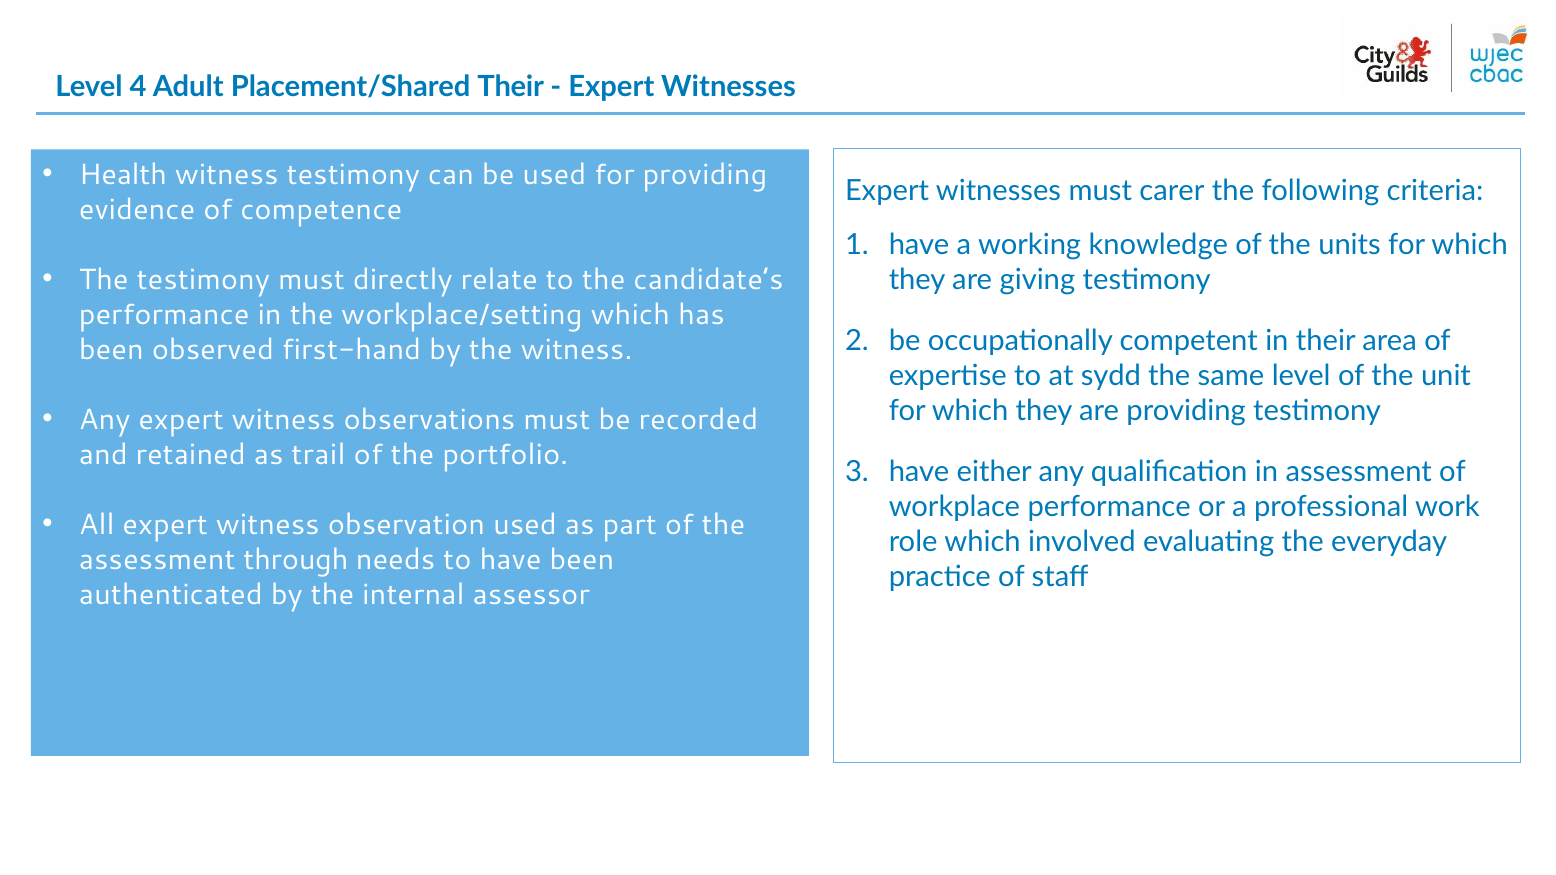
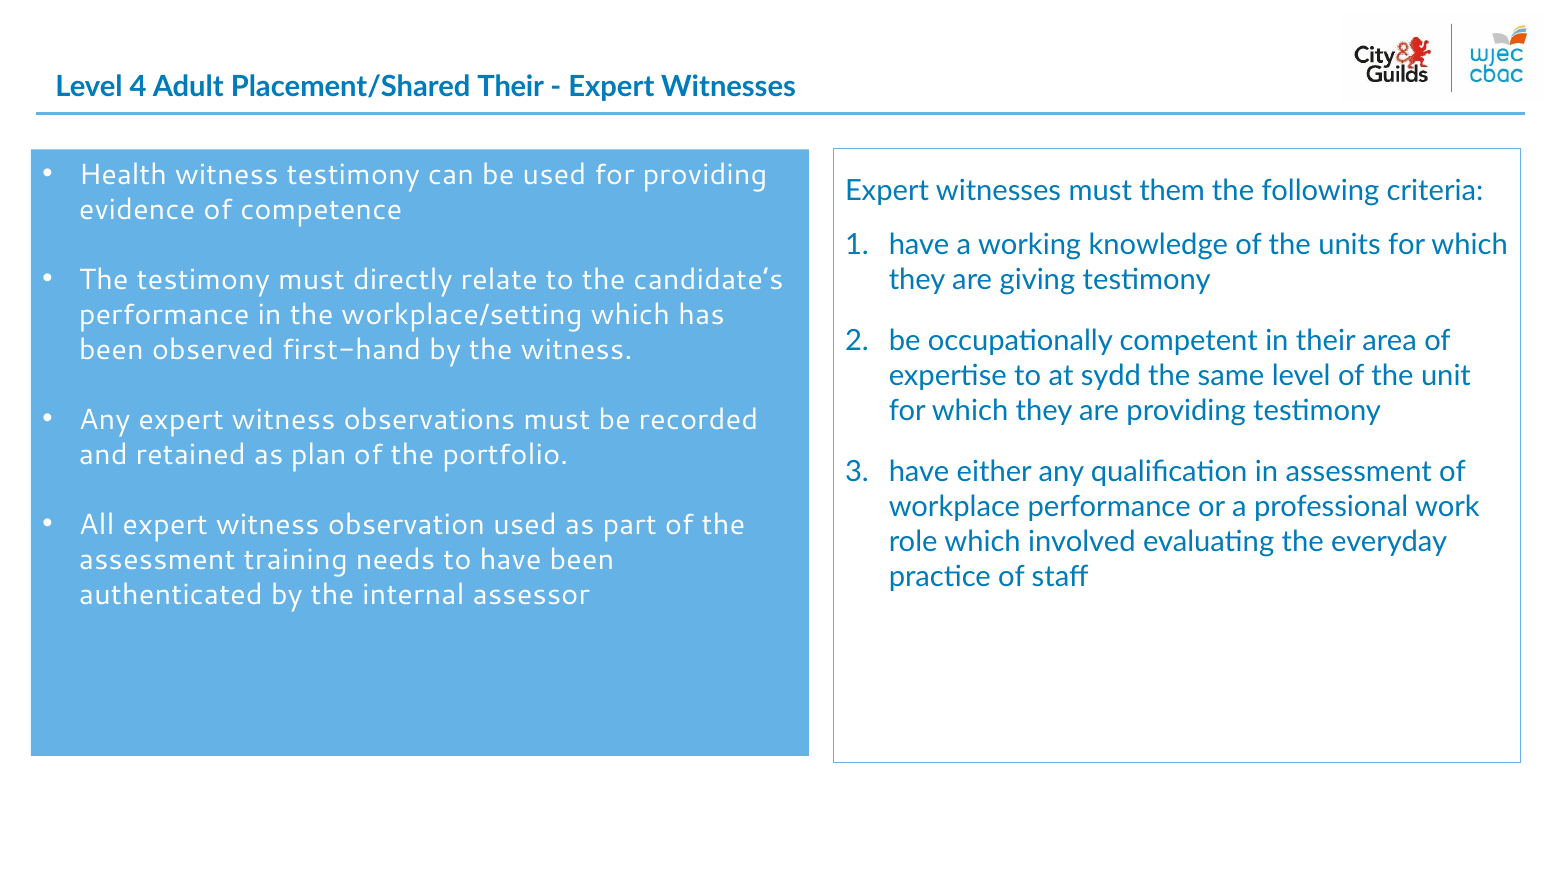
carer: carer -> them
trail: trail -> plan
through: through -> training
